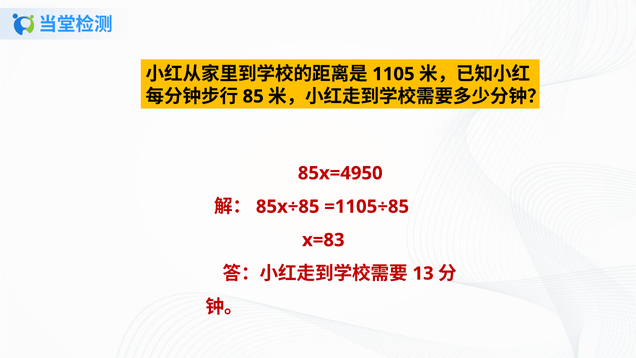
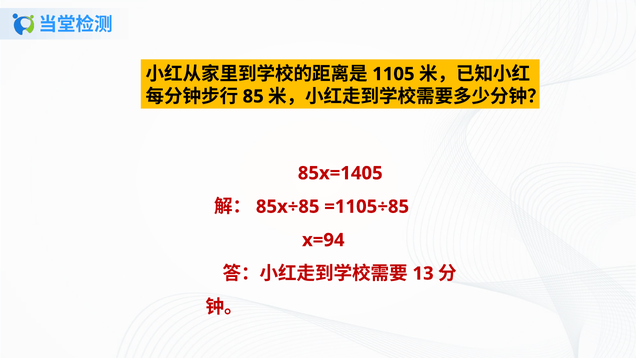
85x=4950: 85x=4950 -> 85x=1405
x=83: x=83 -> x=94
